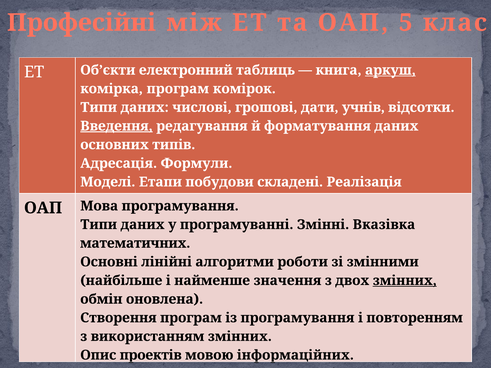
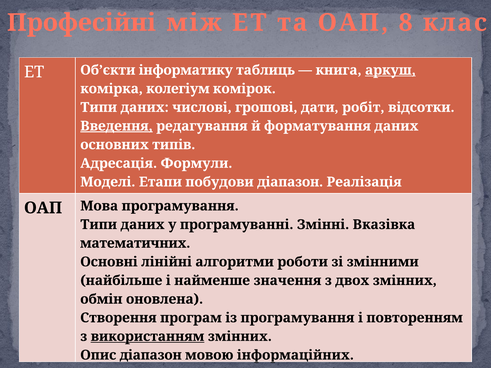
5: 5 -> 8
електронний: електронний -> інформатику
комірка програм: програм -> колегіум
учнів: учнів -> робіт
побудови складені: складені -> діапазон
змінних at (405, 281) underline: present -> none
використанням underline: none -> present
Опис проектів: проектів -> діапазон
